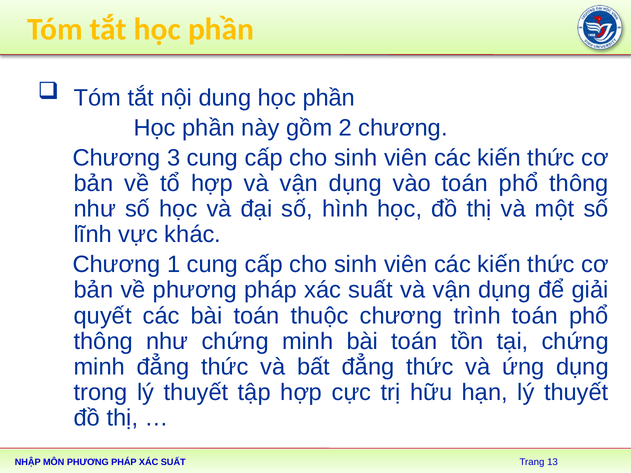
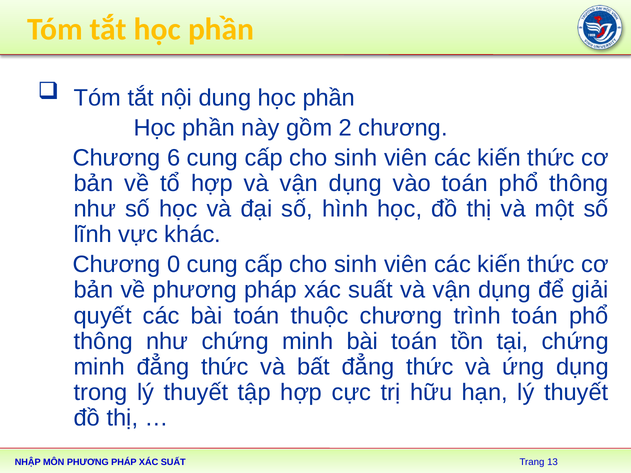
3: 3 -> 6
1: 1 -> 0
